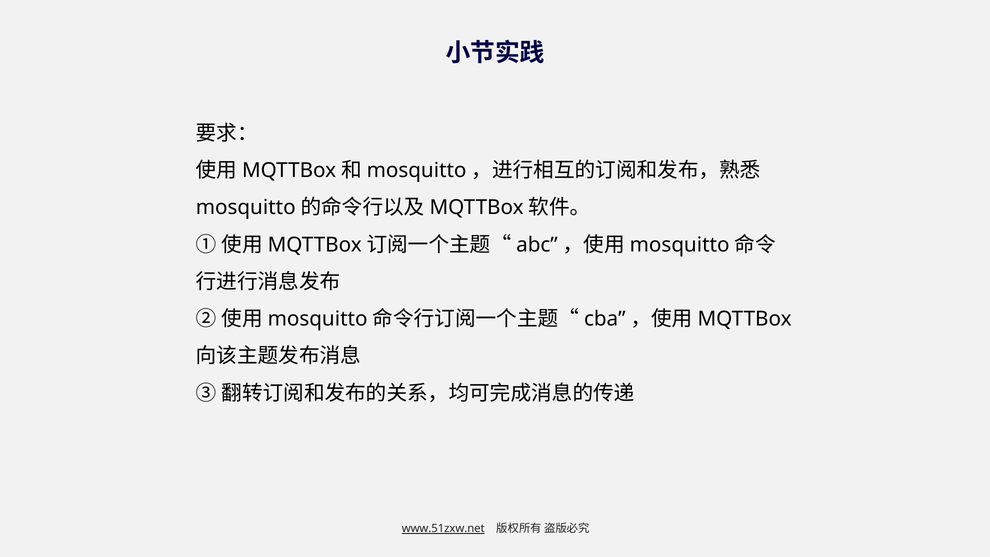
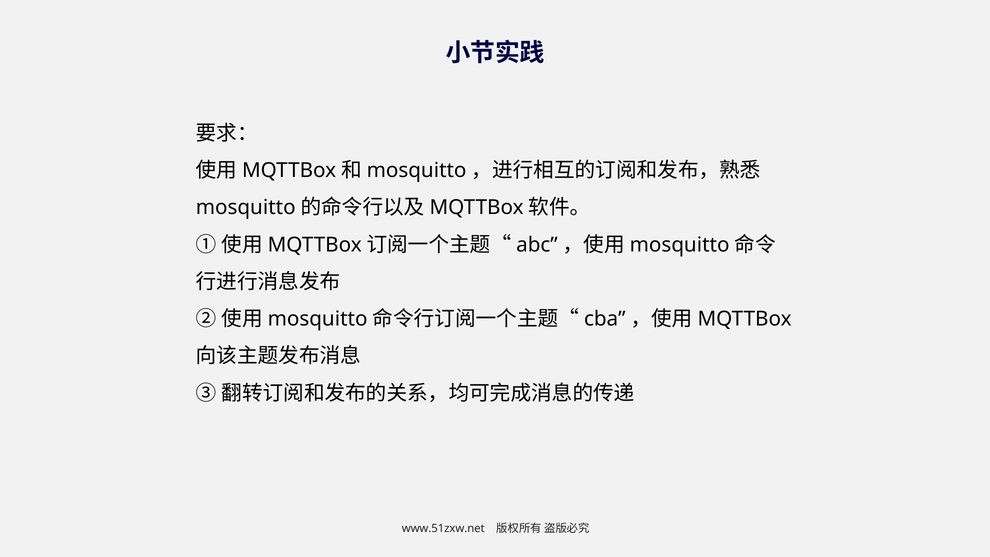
www.51zxw.net underline: present -> none
